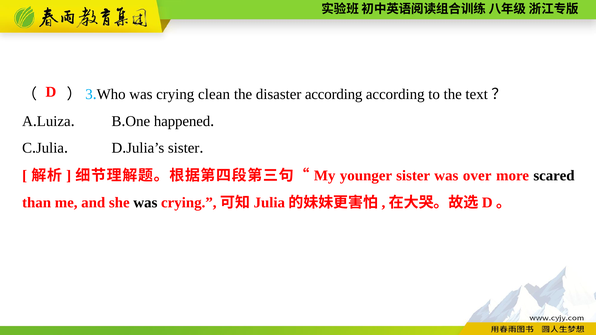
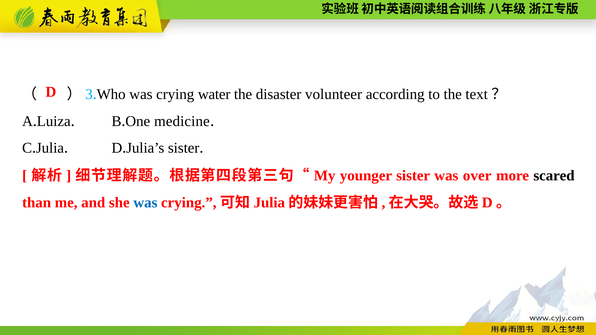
clean: clean -> water
disaster according: according -> volunteer
happened: happened -> medicine
was at (145, 203) colour: black -> blue
